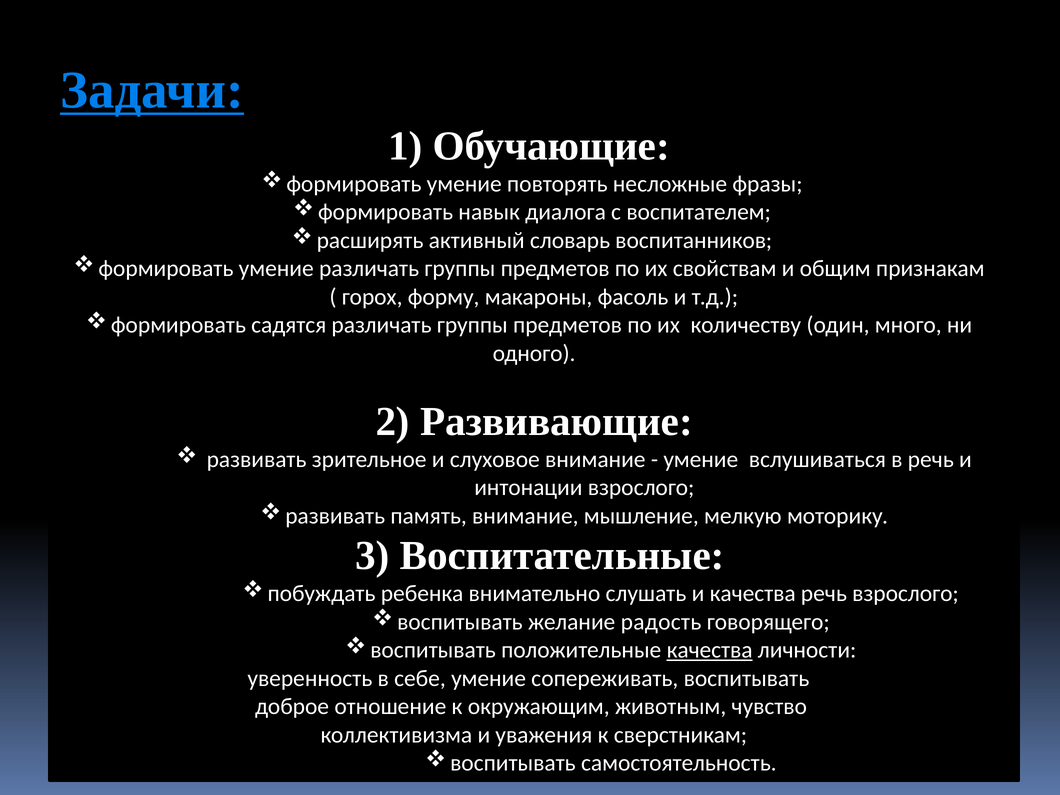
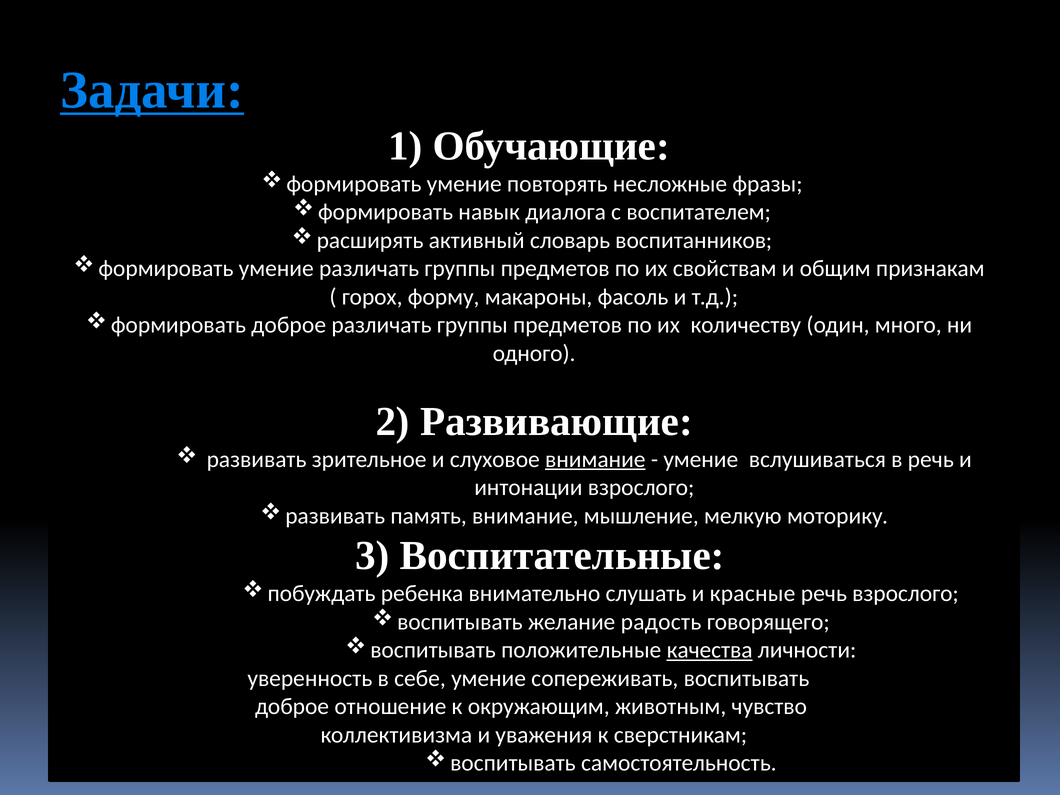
садятся at (289, 325): садятся -> доброе
внимание at (595, 459) underline: none -> present
и качества: качества -> красные
